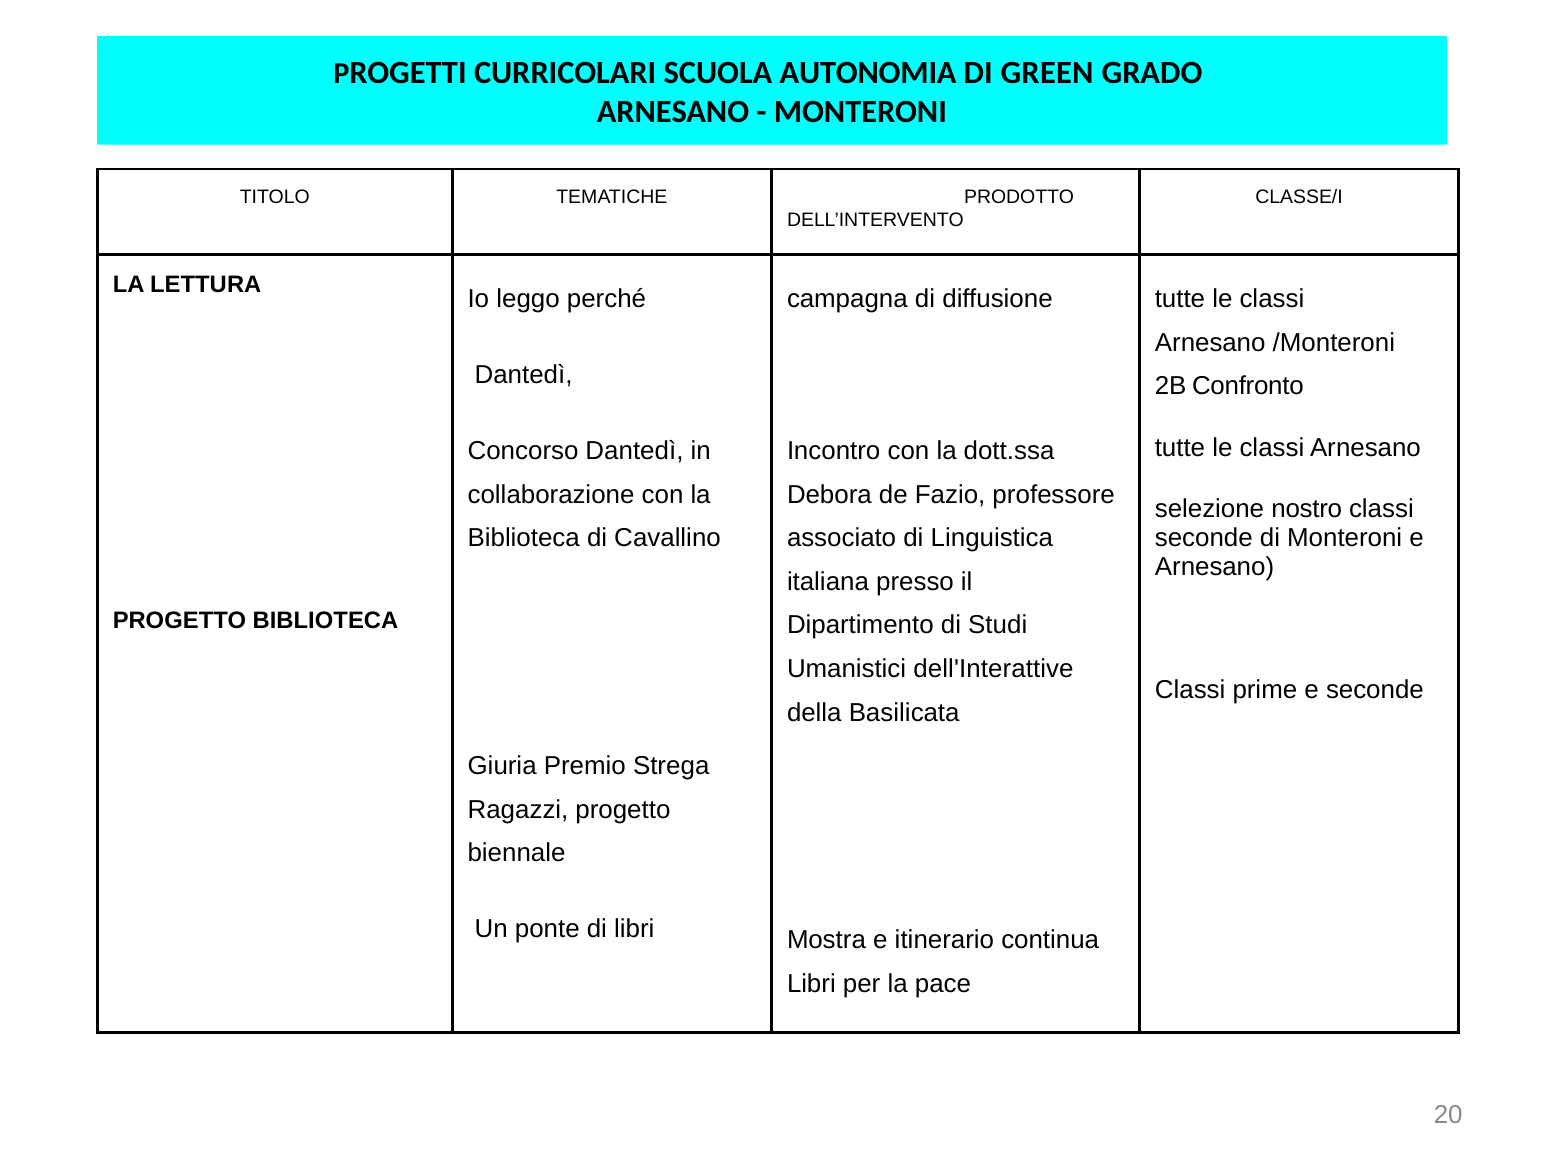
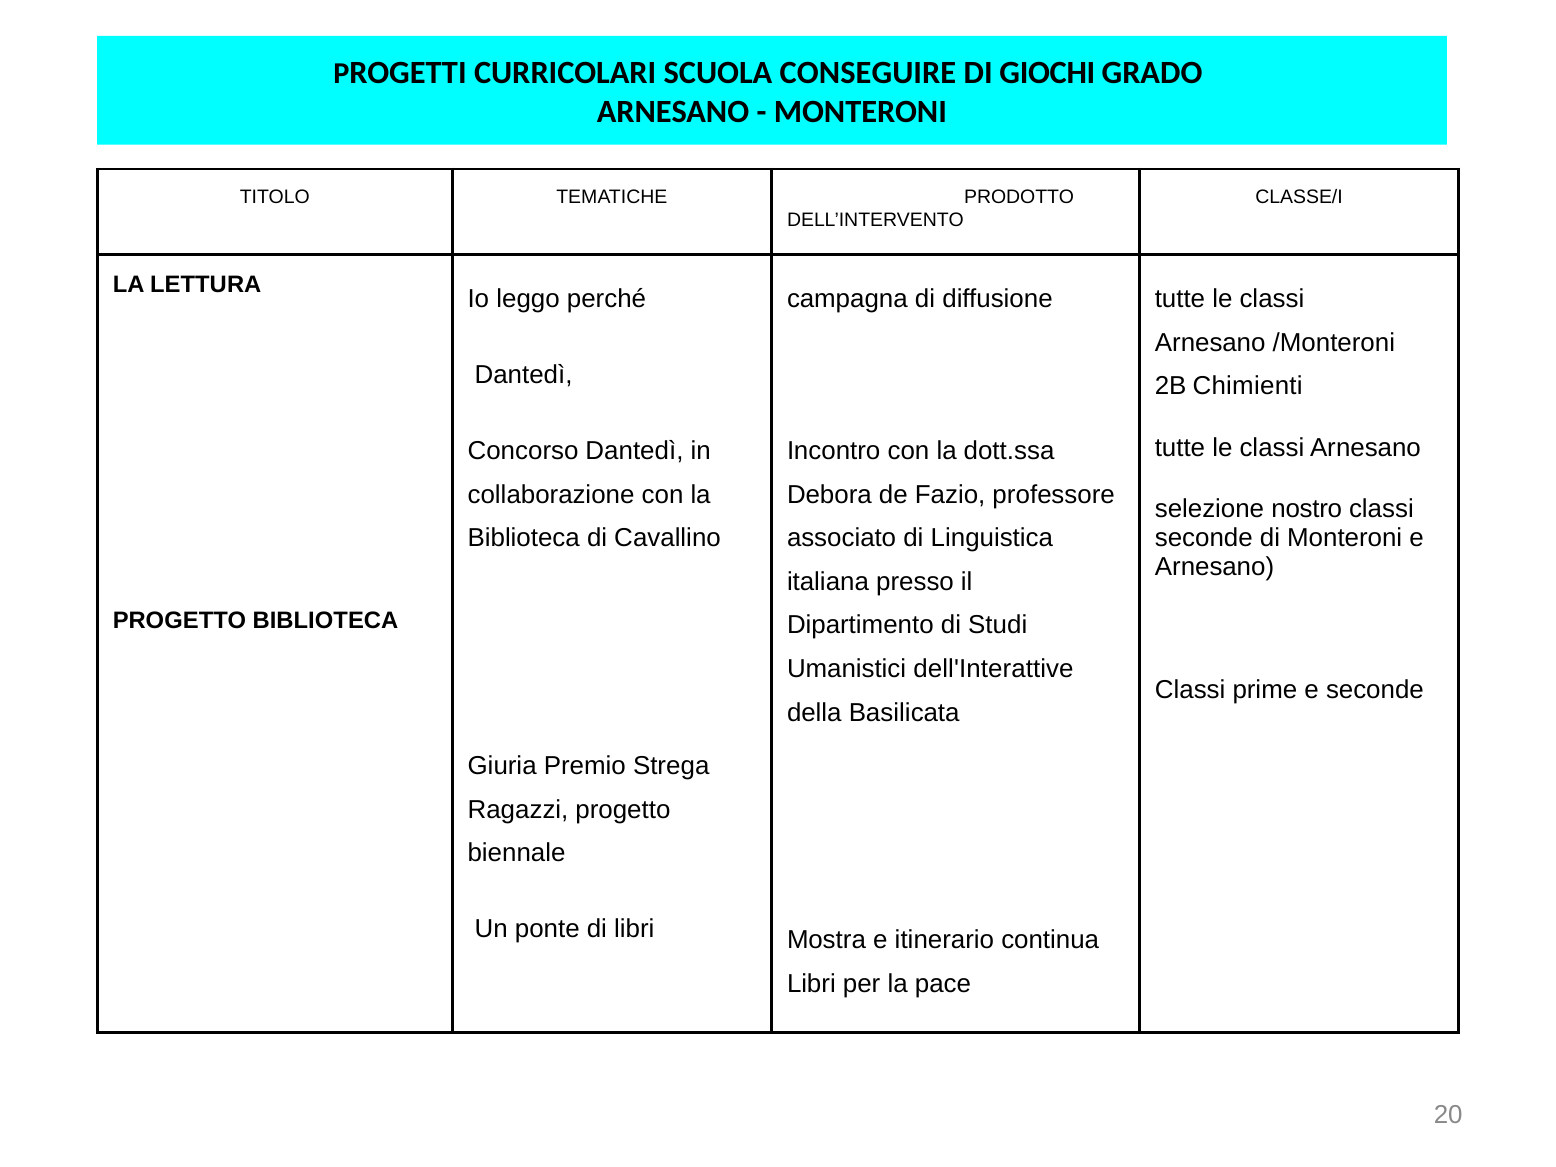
AUTONOMIA: AUTONOMIA -> CONSEGUIRE
GREEN: GREEN -> GIOCHI
Confronto: Confronto -> Chimienti
